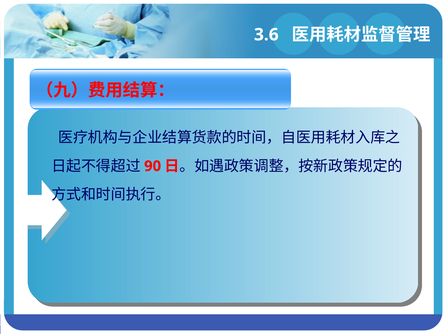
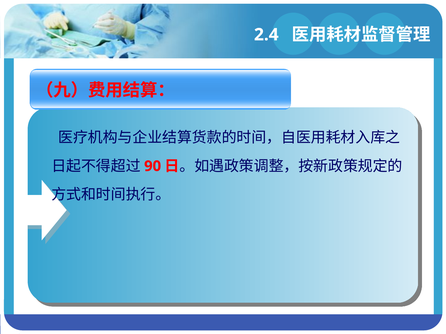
3.6: 3.6 -> 2.4
